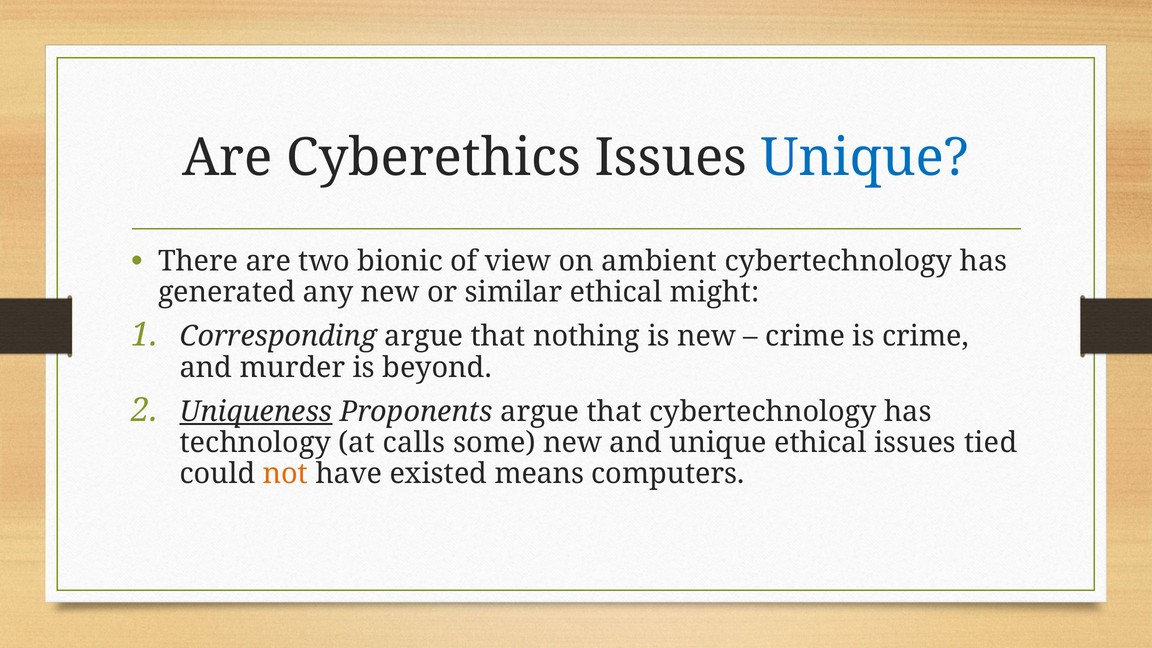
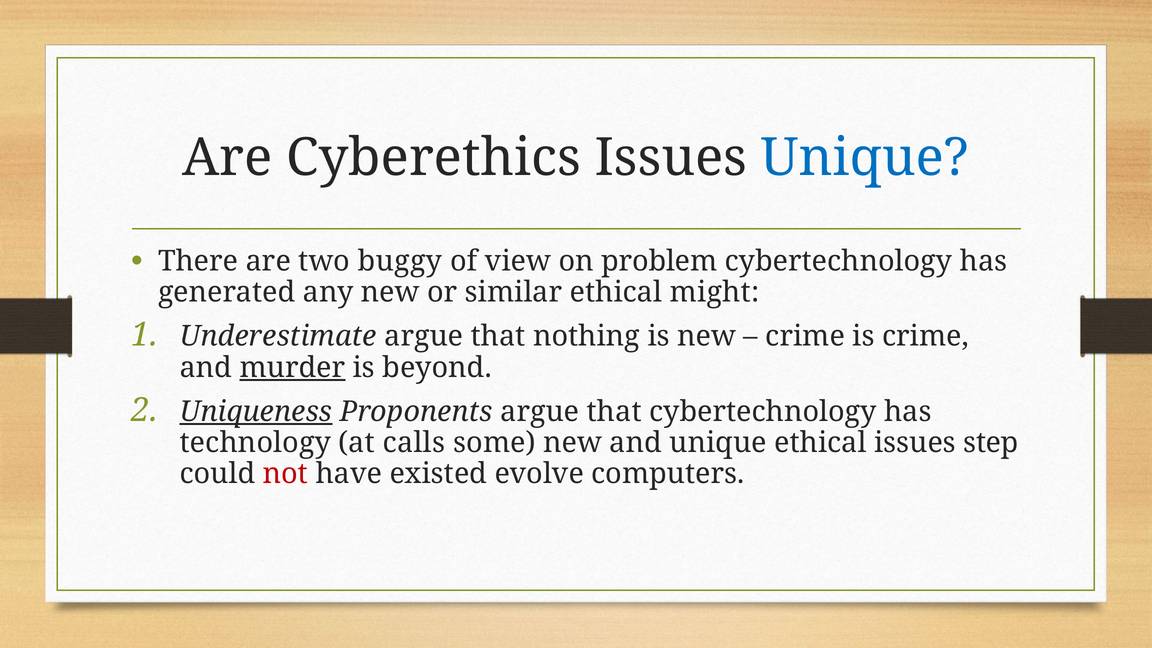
bionic: bionic -> buggy
ambient: ambient -> problem
Corresponding: Corresponding -> Underestimate
murder underline: none -> present
tied: tied -> step
not colour: orange -> red
means: means -> evolve
